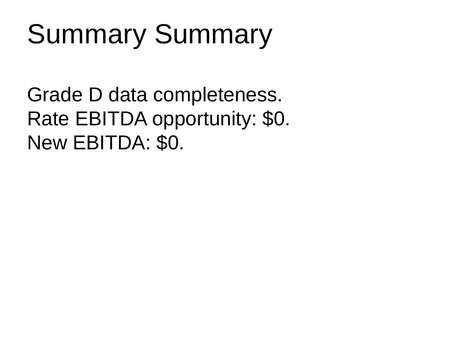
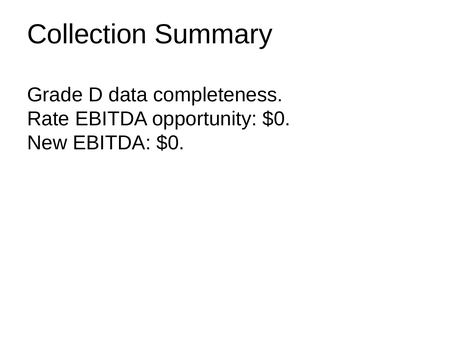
Summary at (87, 34): Summary -> Collection
